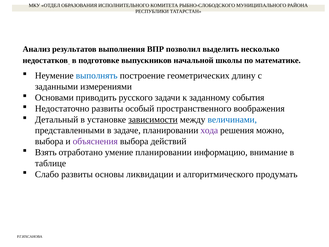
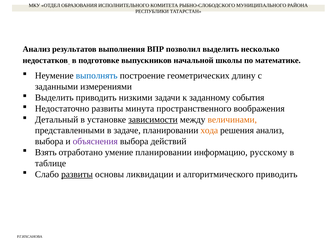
Основами at (54, 97): Основами -> Выделить
русского: русского -> низкими
особый: особый -> минута
величинами colour: blue -> orange
хода colour: purple -> orange
решения можно: можно -> анализ
внимание: внимание -> русскому
развиты at (77, 174) underline: none -> present
алгоритмического продумать: продумать -> приводить
